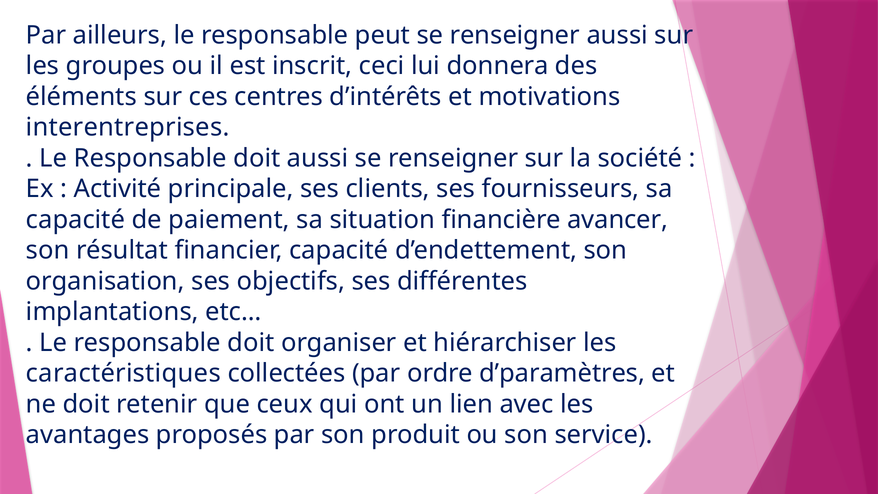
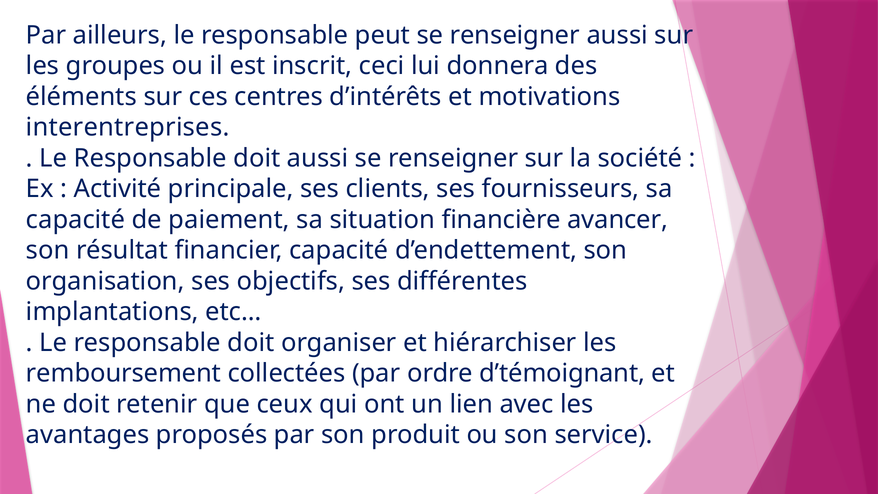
caractéristiques: caractéristiques -> remboursement
d’paramètres: d’paramètres -> d’témoignant
